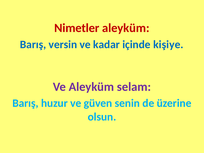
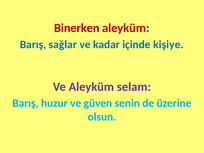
Nimetler: Nimetler -> Binerken
versin: versin -> sağlar
